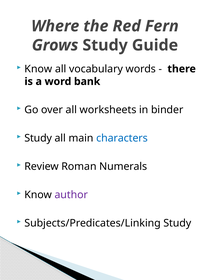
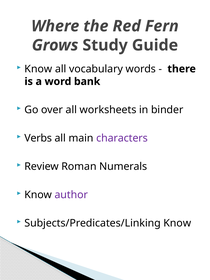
Study at (38, 138): Study -> Verbs
characters colour: blue -> purple
Subjects/Predicates/Linking Study: Study -> Know
